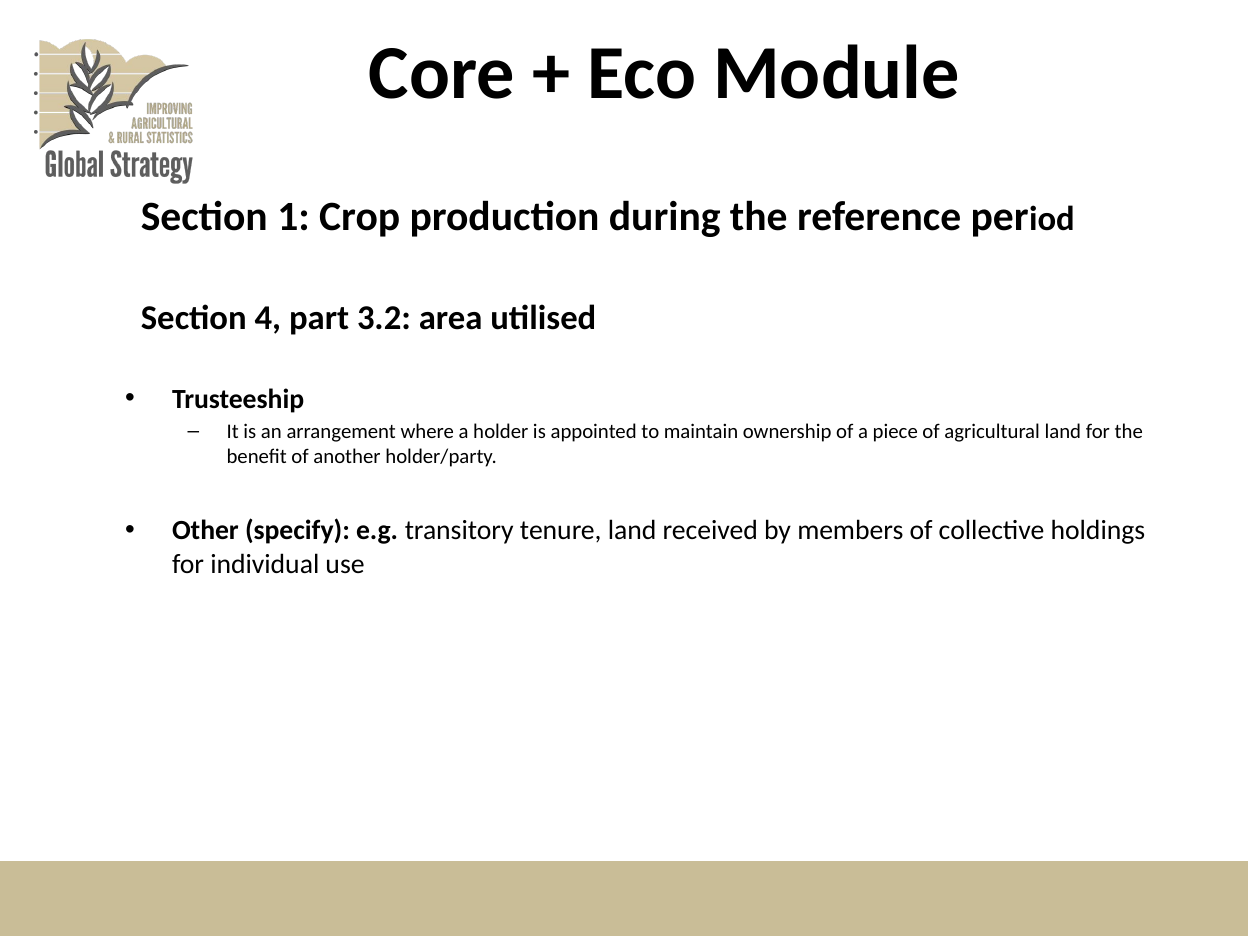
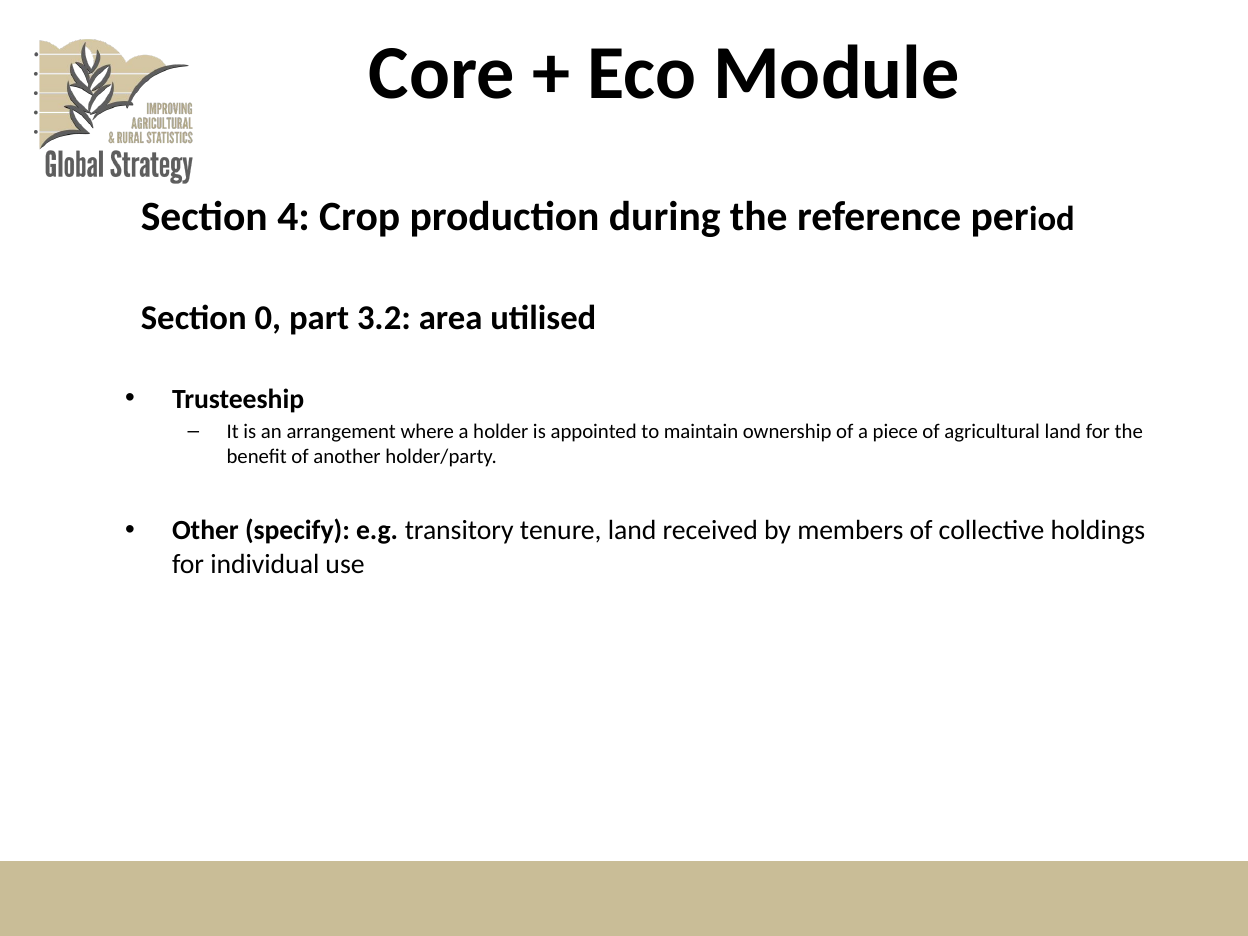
1: 1 -> 4
4: 4 -> 0
